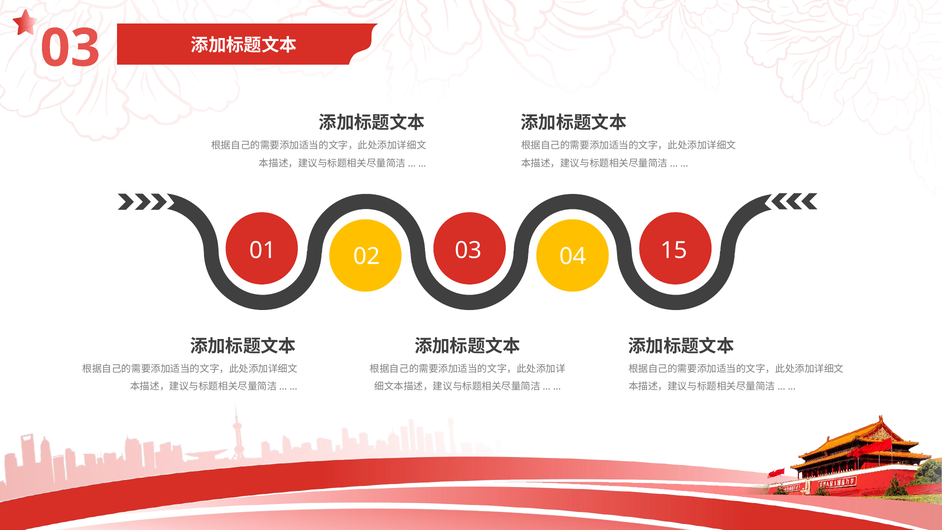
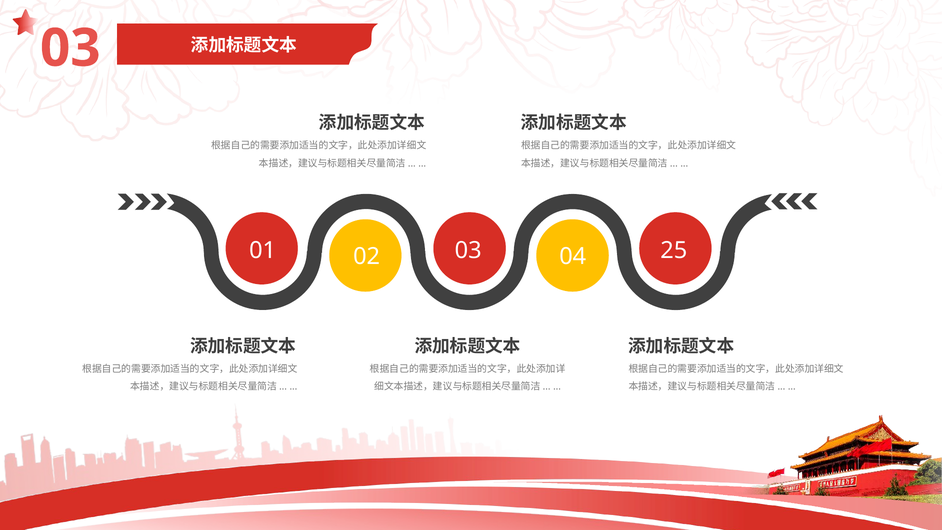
15: 15 -> 25
